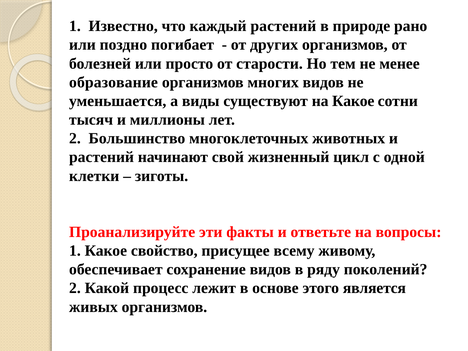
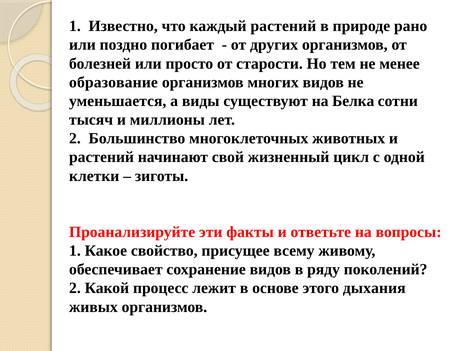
на Какое: Какое -> Белка
является: является -> дыхания
